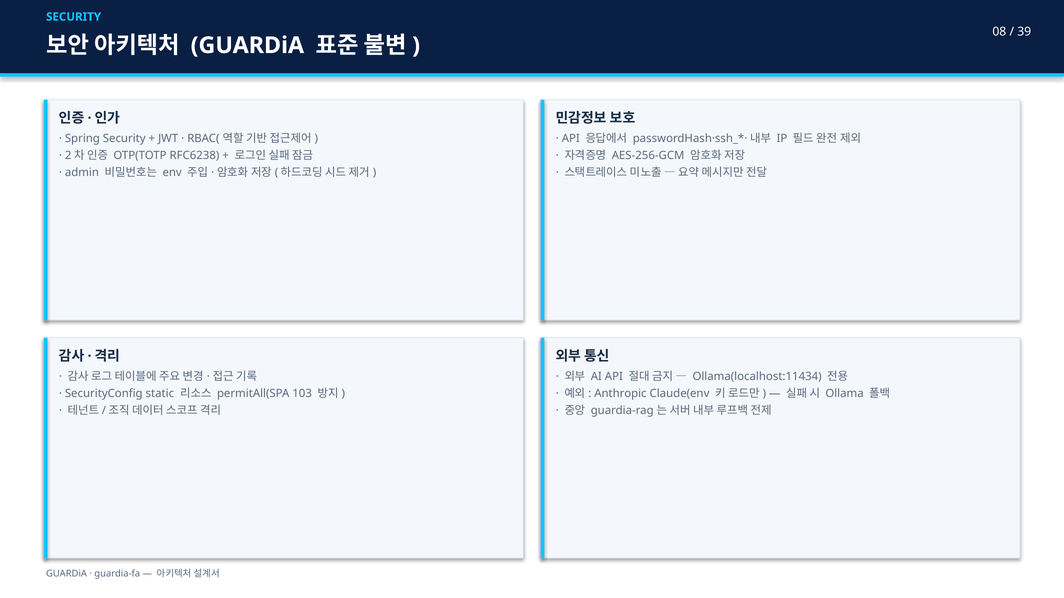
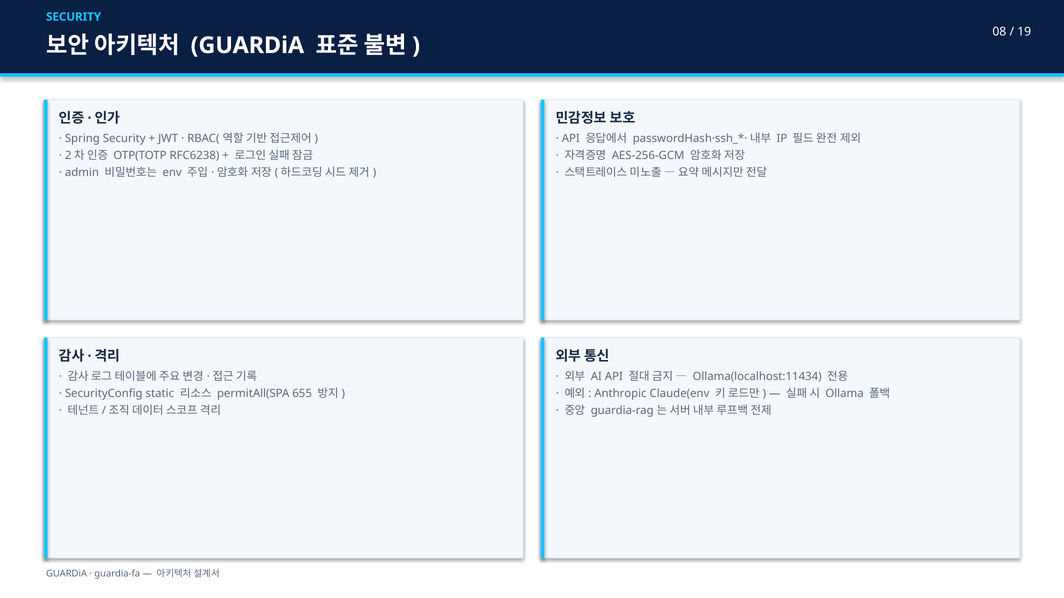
39: 39 -> 19
103: 103 -> 655
